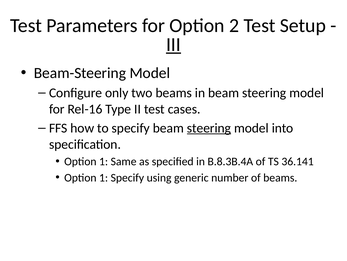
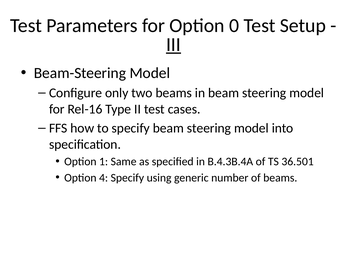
2: 2 -> 0
steering at (209, 128) underline: present -> none
B.8.3B.4A: B.8.3B.4A -> B.4.3B.4A
36.141: 36.141 -> 36.501
1 at (104, 177): 1 -> 4
